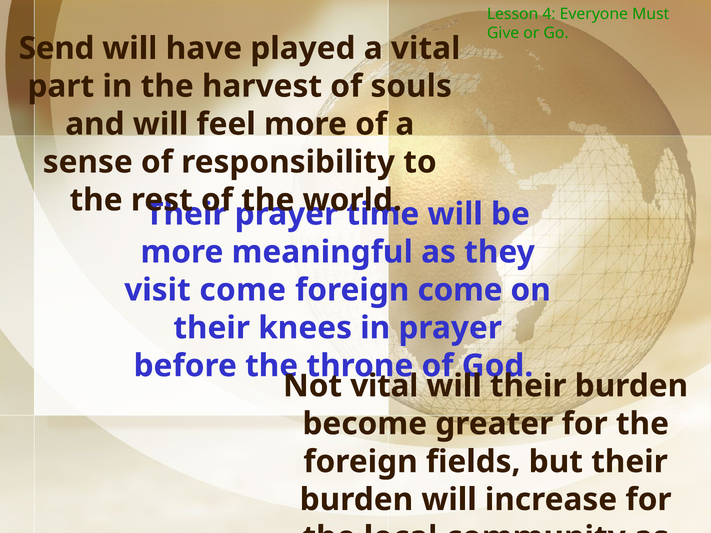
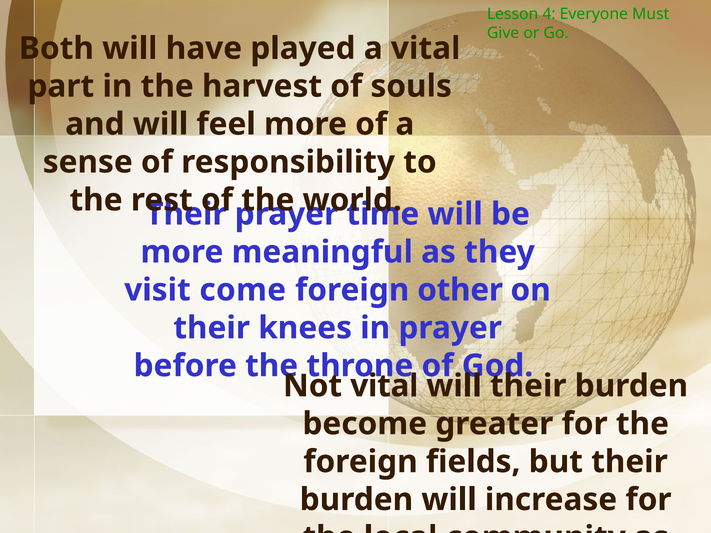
Send: Send -> Both
foreign come: come -> other
